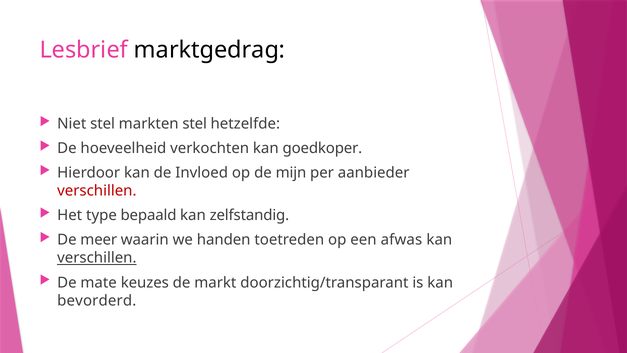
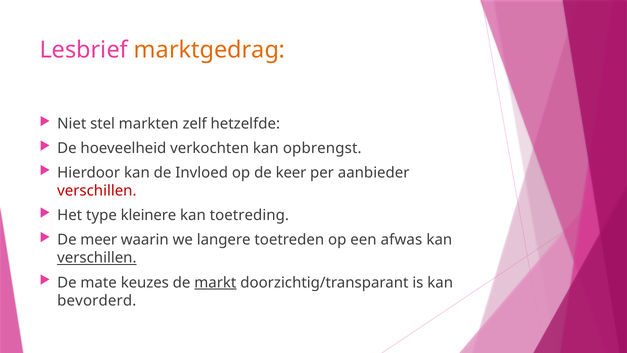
marktgedrag colour: black -> orange
markten stel: stel -> zelf
goedkoper: goedkoper -> opbrengst
mijn: mijn -> keer
bepaald: bepaald -> kleinere
zelfstandig: zelfstandig -> toetreding
handen: handen -> langere
markt underline: none -> present
